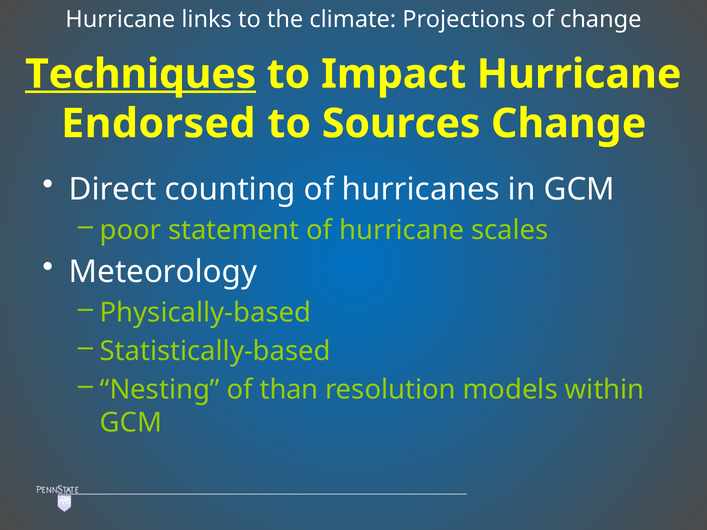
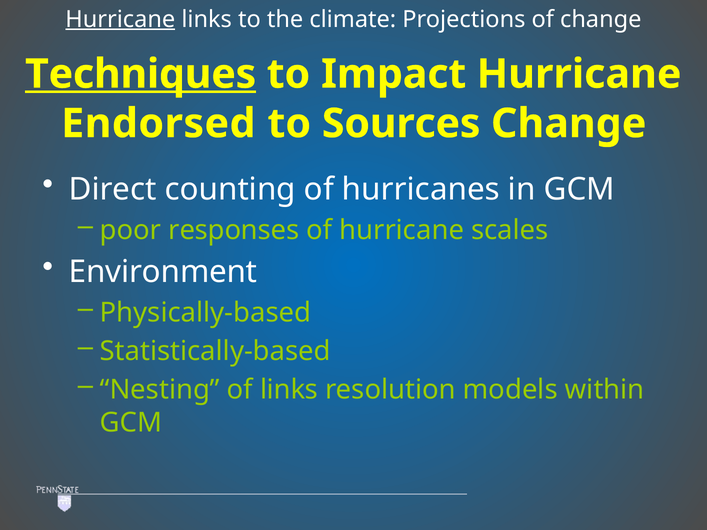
Hurricane at (120, 19) underline: none -> present
statement: statement -> responses
Meteorology: Meteorology -> Environment
of than: than -> links
